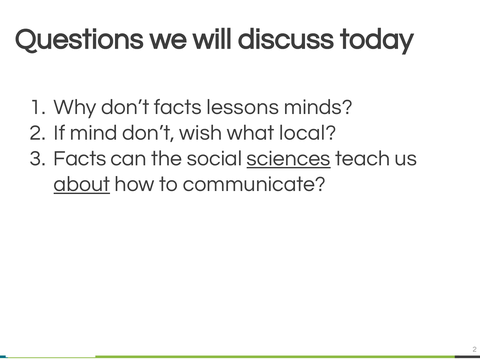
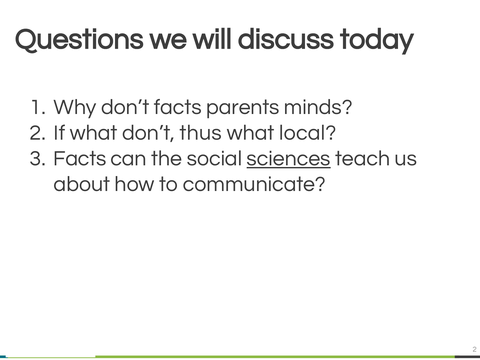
lessons: lessons -> parents
If mind: mind -> what
wish: wish -> thus
about underline: present -> none
